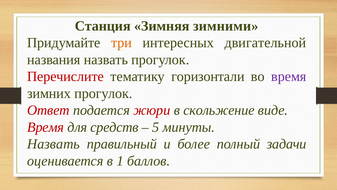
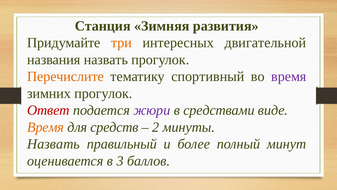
зимними: зимними -> развития
Перечислите colour: red -> orange
горизонтали: горизонтали -> спортивный
жюри colour: red -> purple
скольжение: скольжение -> средствами
Время at (46, 127) colour: red -> orange
5: 5 -> 2
задачи: задачи -> минут
1: 1 -> 3
